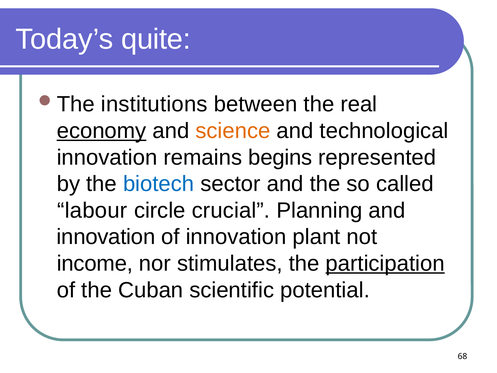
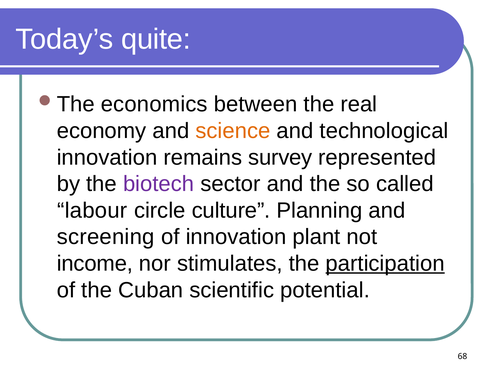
institutions: institutions -> economics
economy underline: present -> none
begins: begins -> survey
biotech colour: blue -> purple
crucial: crucial -> culture
innovation at (106, 237): innovation -> screening
